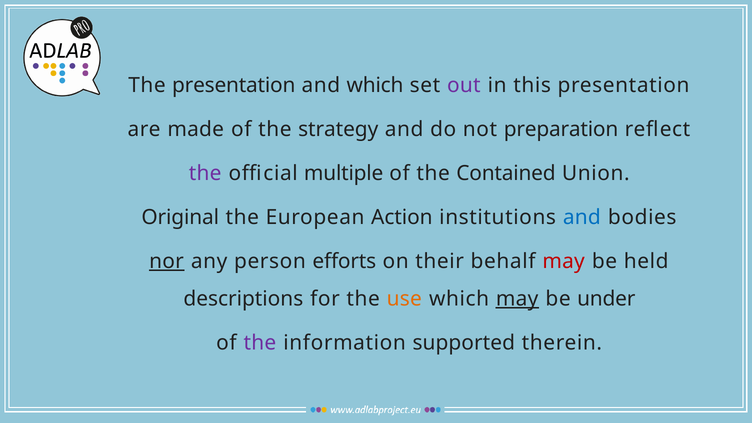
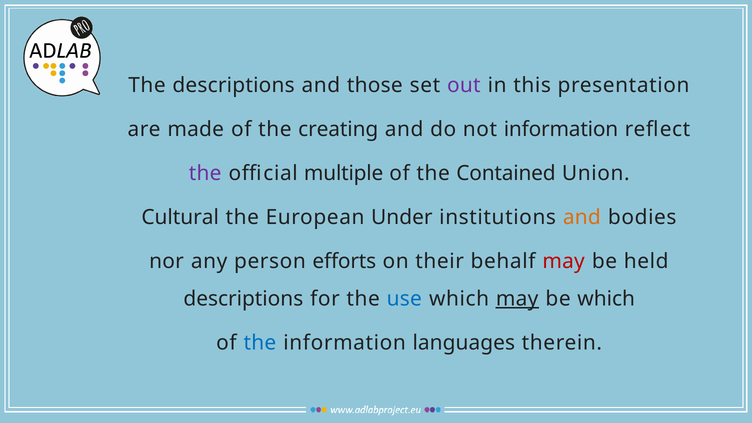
The presentation: presentation -> descriptions
and which: which -> those
strategy: strategy -> creating
not preparation: preparation -> information
Original: Original -> Cultural
Action: Action -> Under
and at (582, 217) colour: blue -> orange
nor underline: present -> none
use colour: orange -> blue
be under: under -> which
the at (260, 343) colour: purple -> blue
supported: supported -> languages
